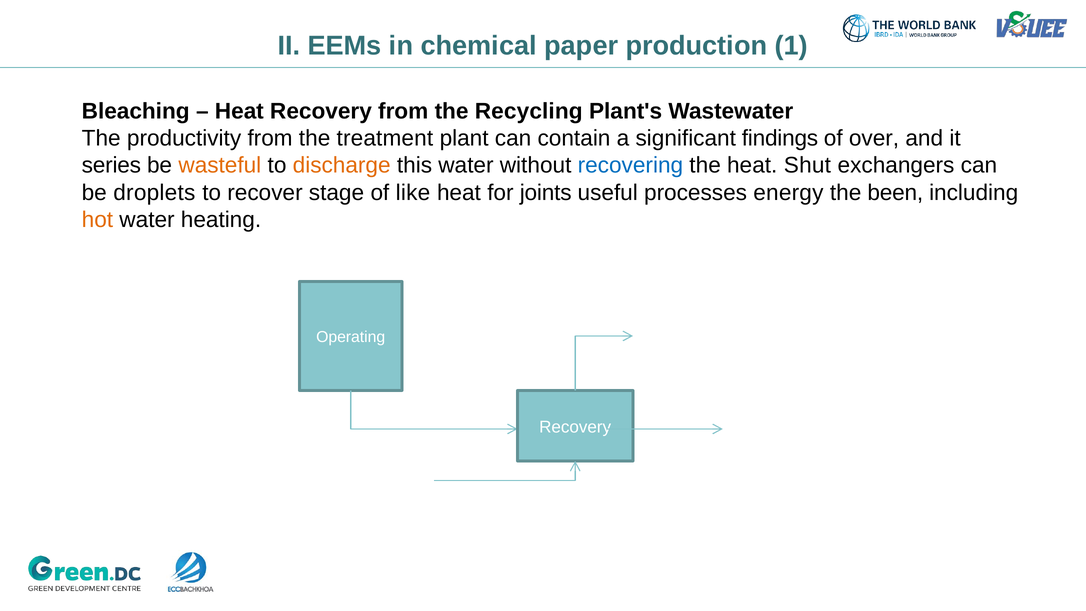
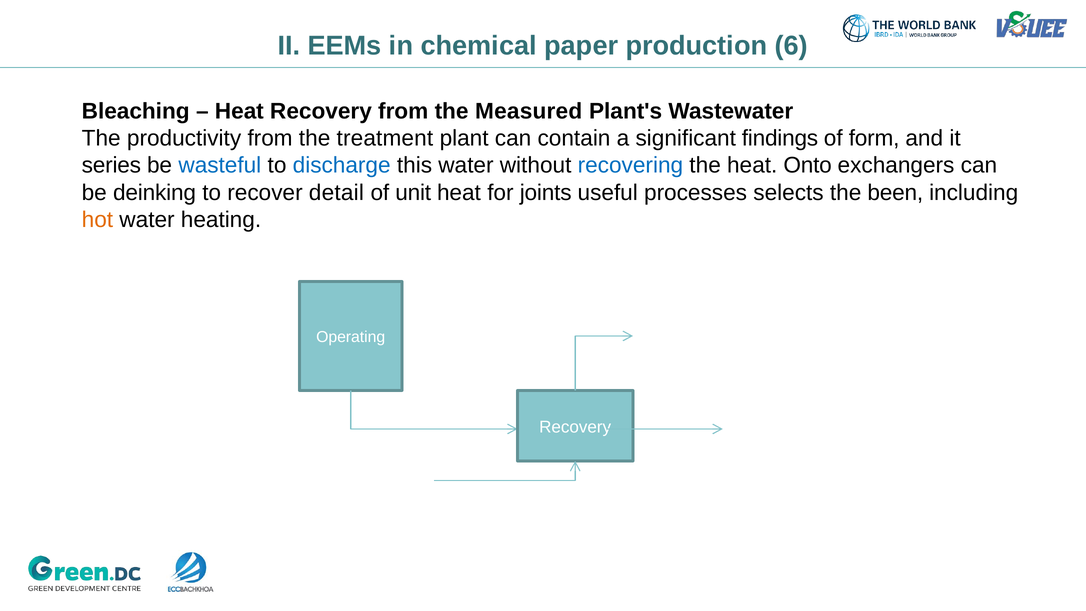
1: 1 -> 6
Recycling: Recycling -> Measured
over: over -> form
wasteful colour: orange -> blue
discharge colour: orange -> blue
Shut: Shut -> Onto
droplets: droplets -> deinking
stage: stage -> detail
like: like -> unit
energy: energy -> selects
